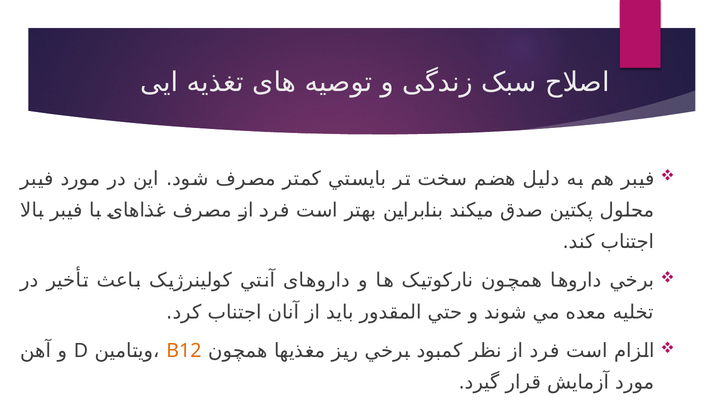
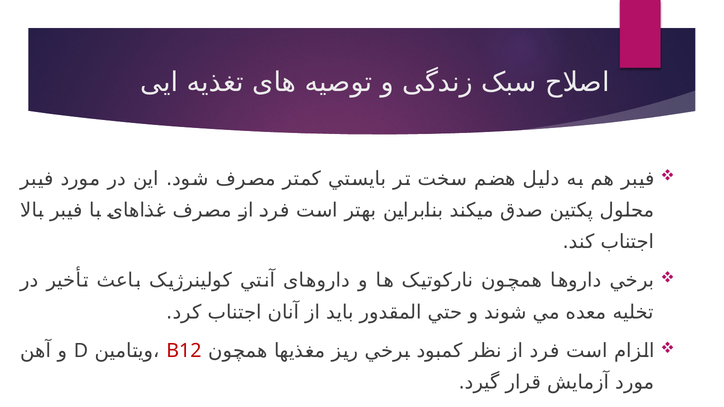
B12 colour: orange -> red
